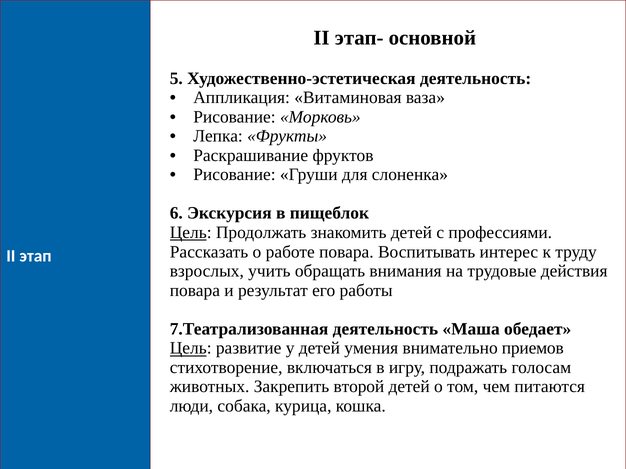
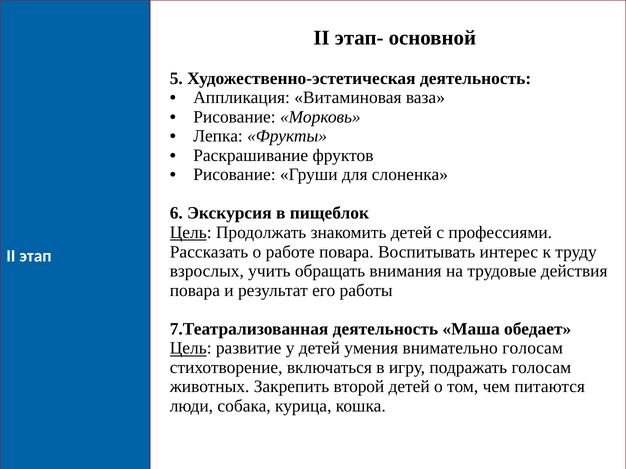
внимательно приемов: приемов -> голосам
